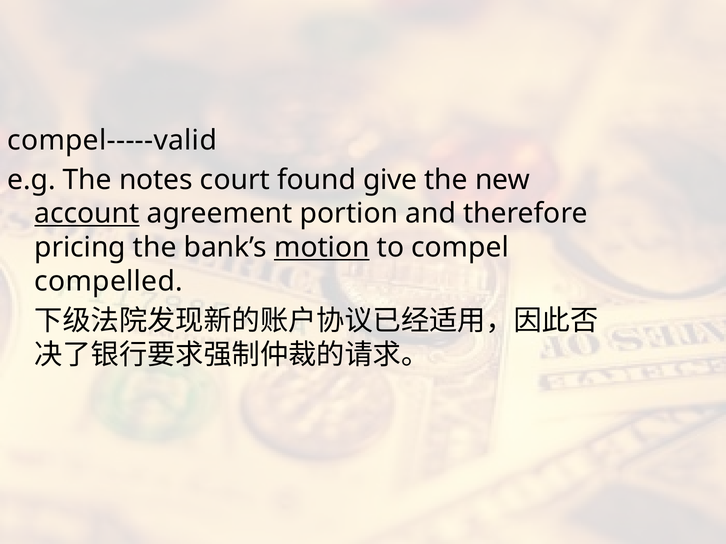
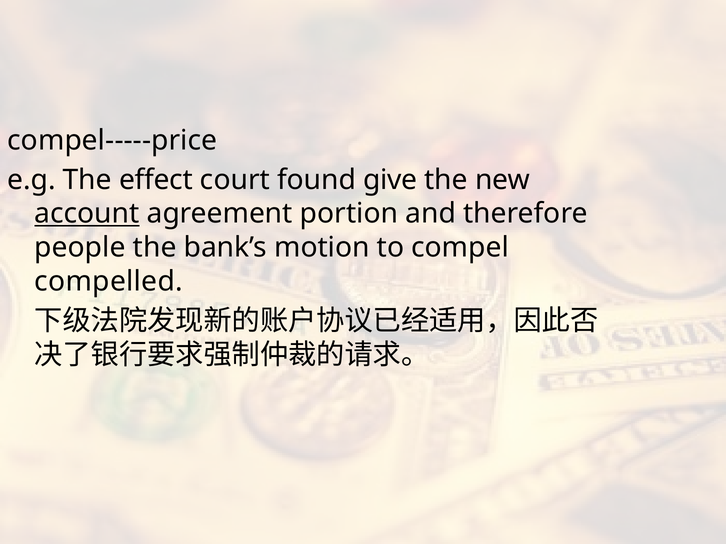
compel-----valid: compel-----valid -> compel-----price
notes: notes -> effect
pricing: pricing -> people
motion underline: present -> none
